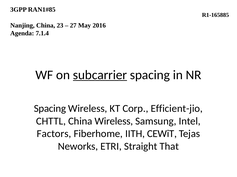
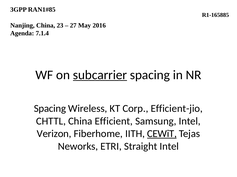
China Wireless: Wireless -> Efficient
Factors: Factors -> Verizon
CEWiT underline: none -> present
Straight That: That -> Intel
